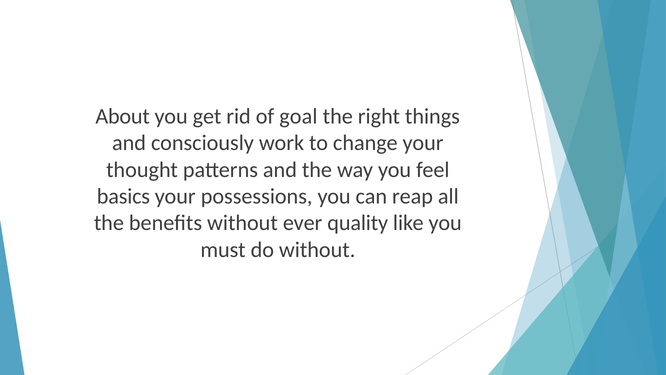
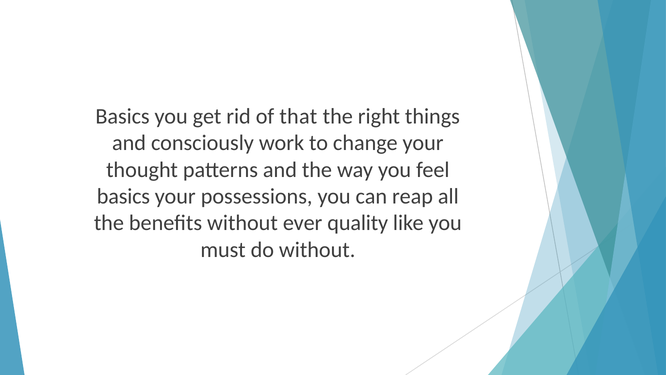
About at (123, 116): About -> Basics
goal: goal -> that
